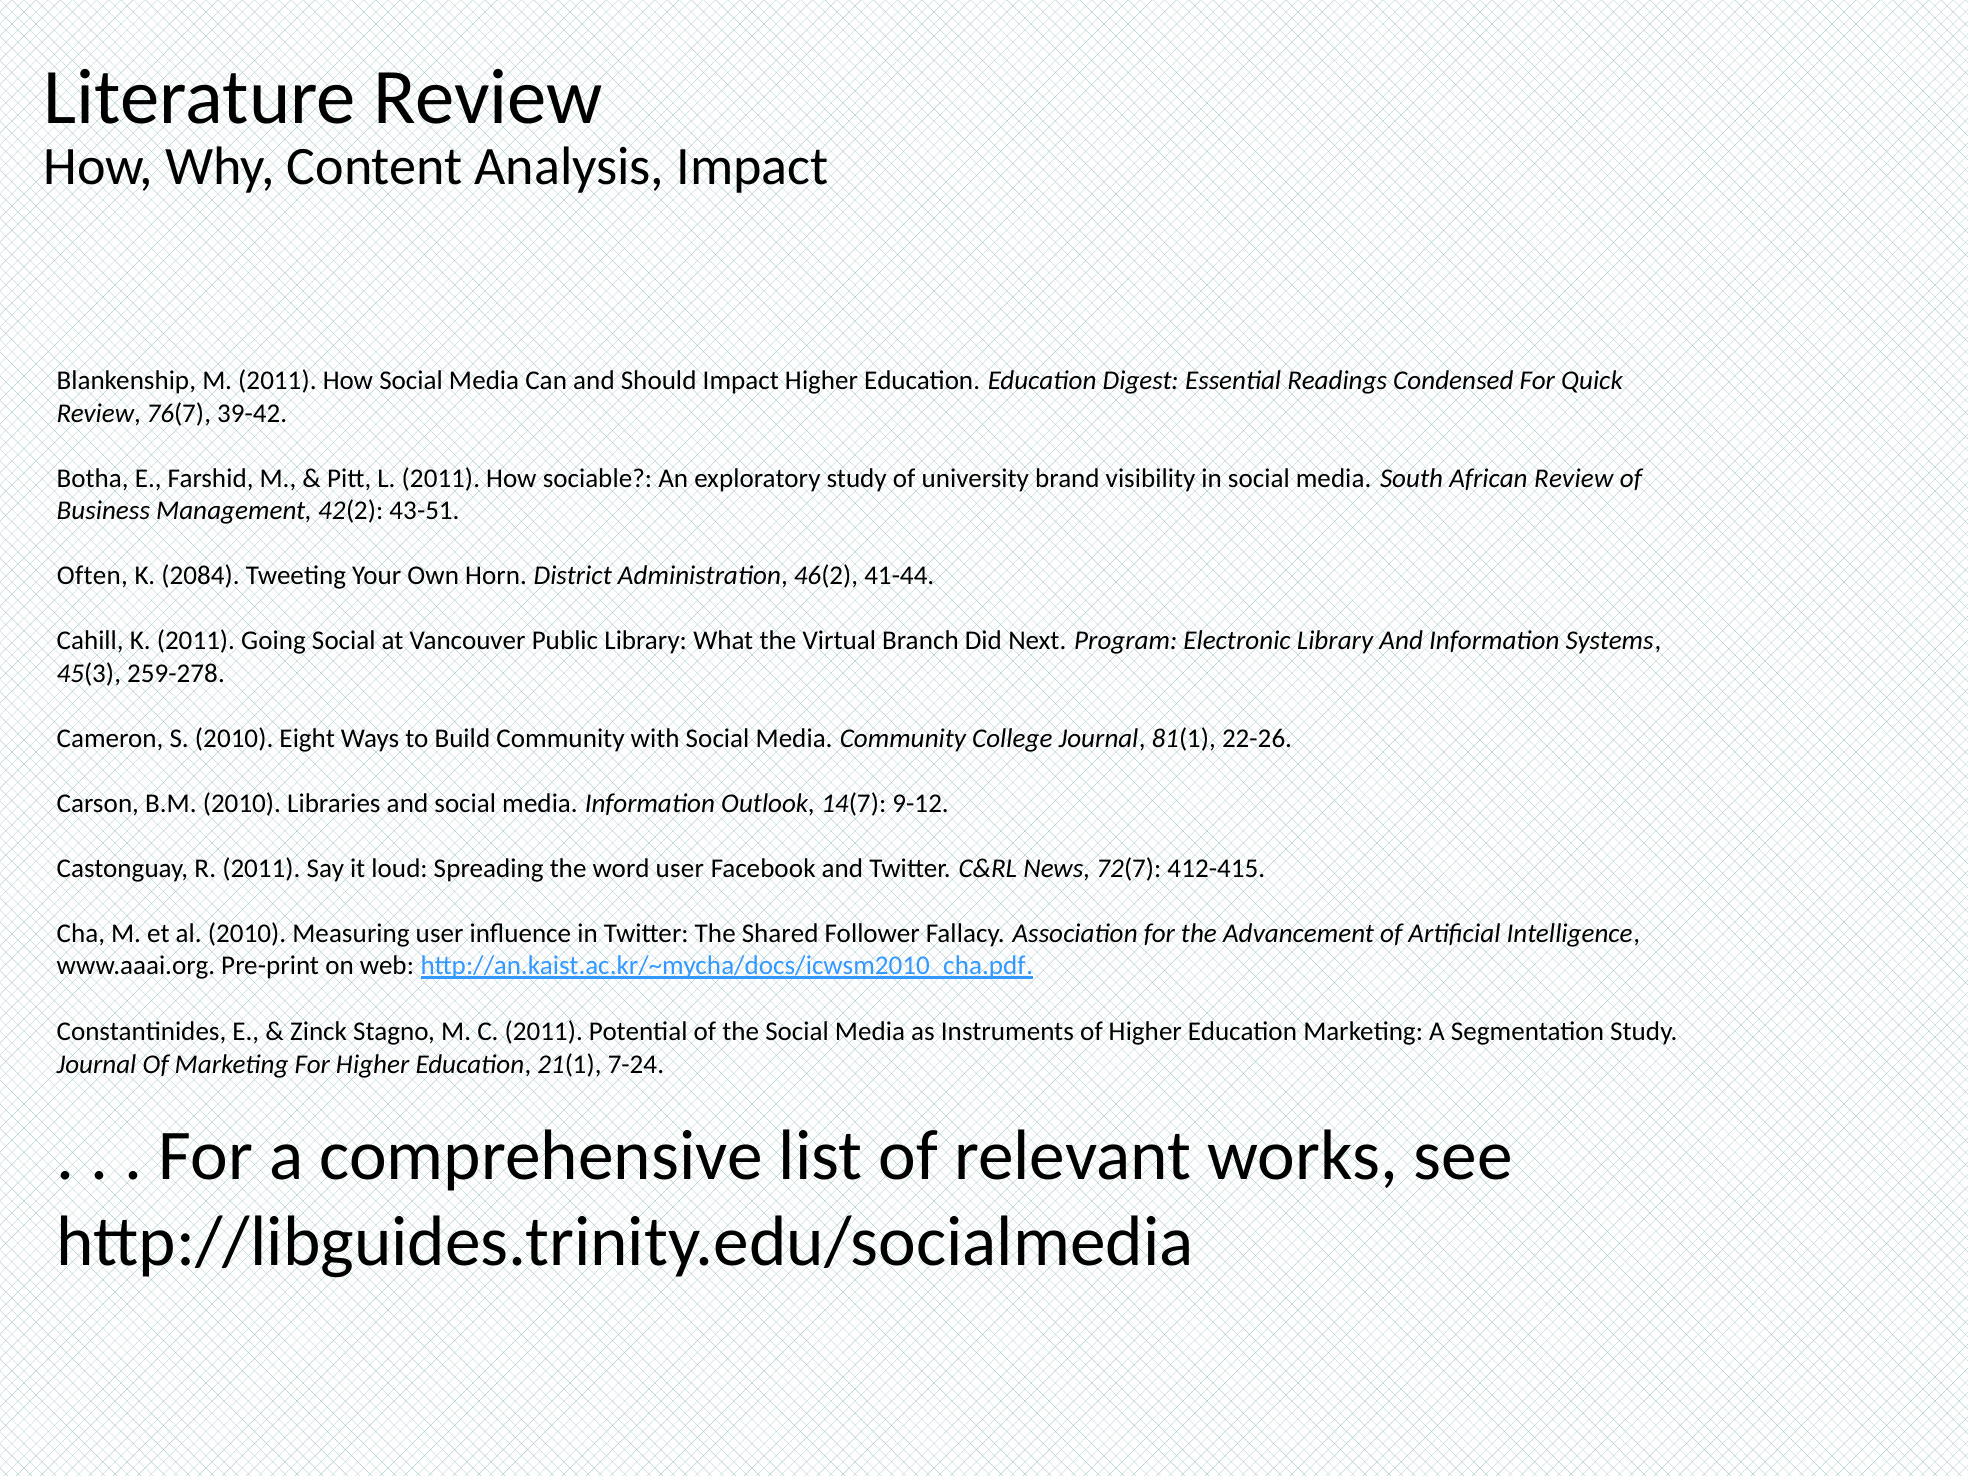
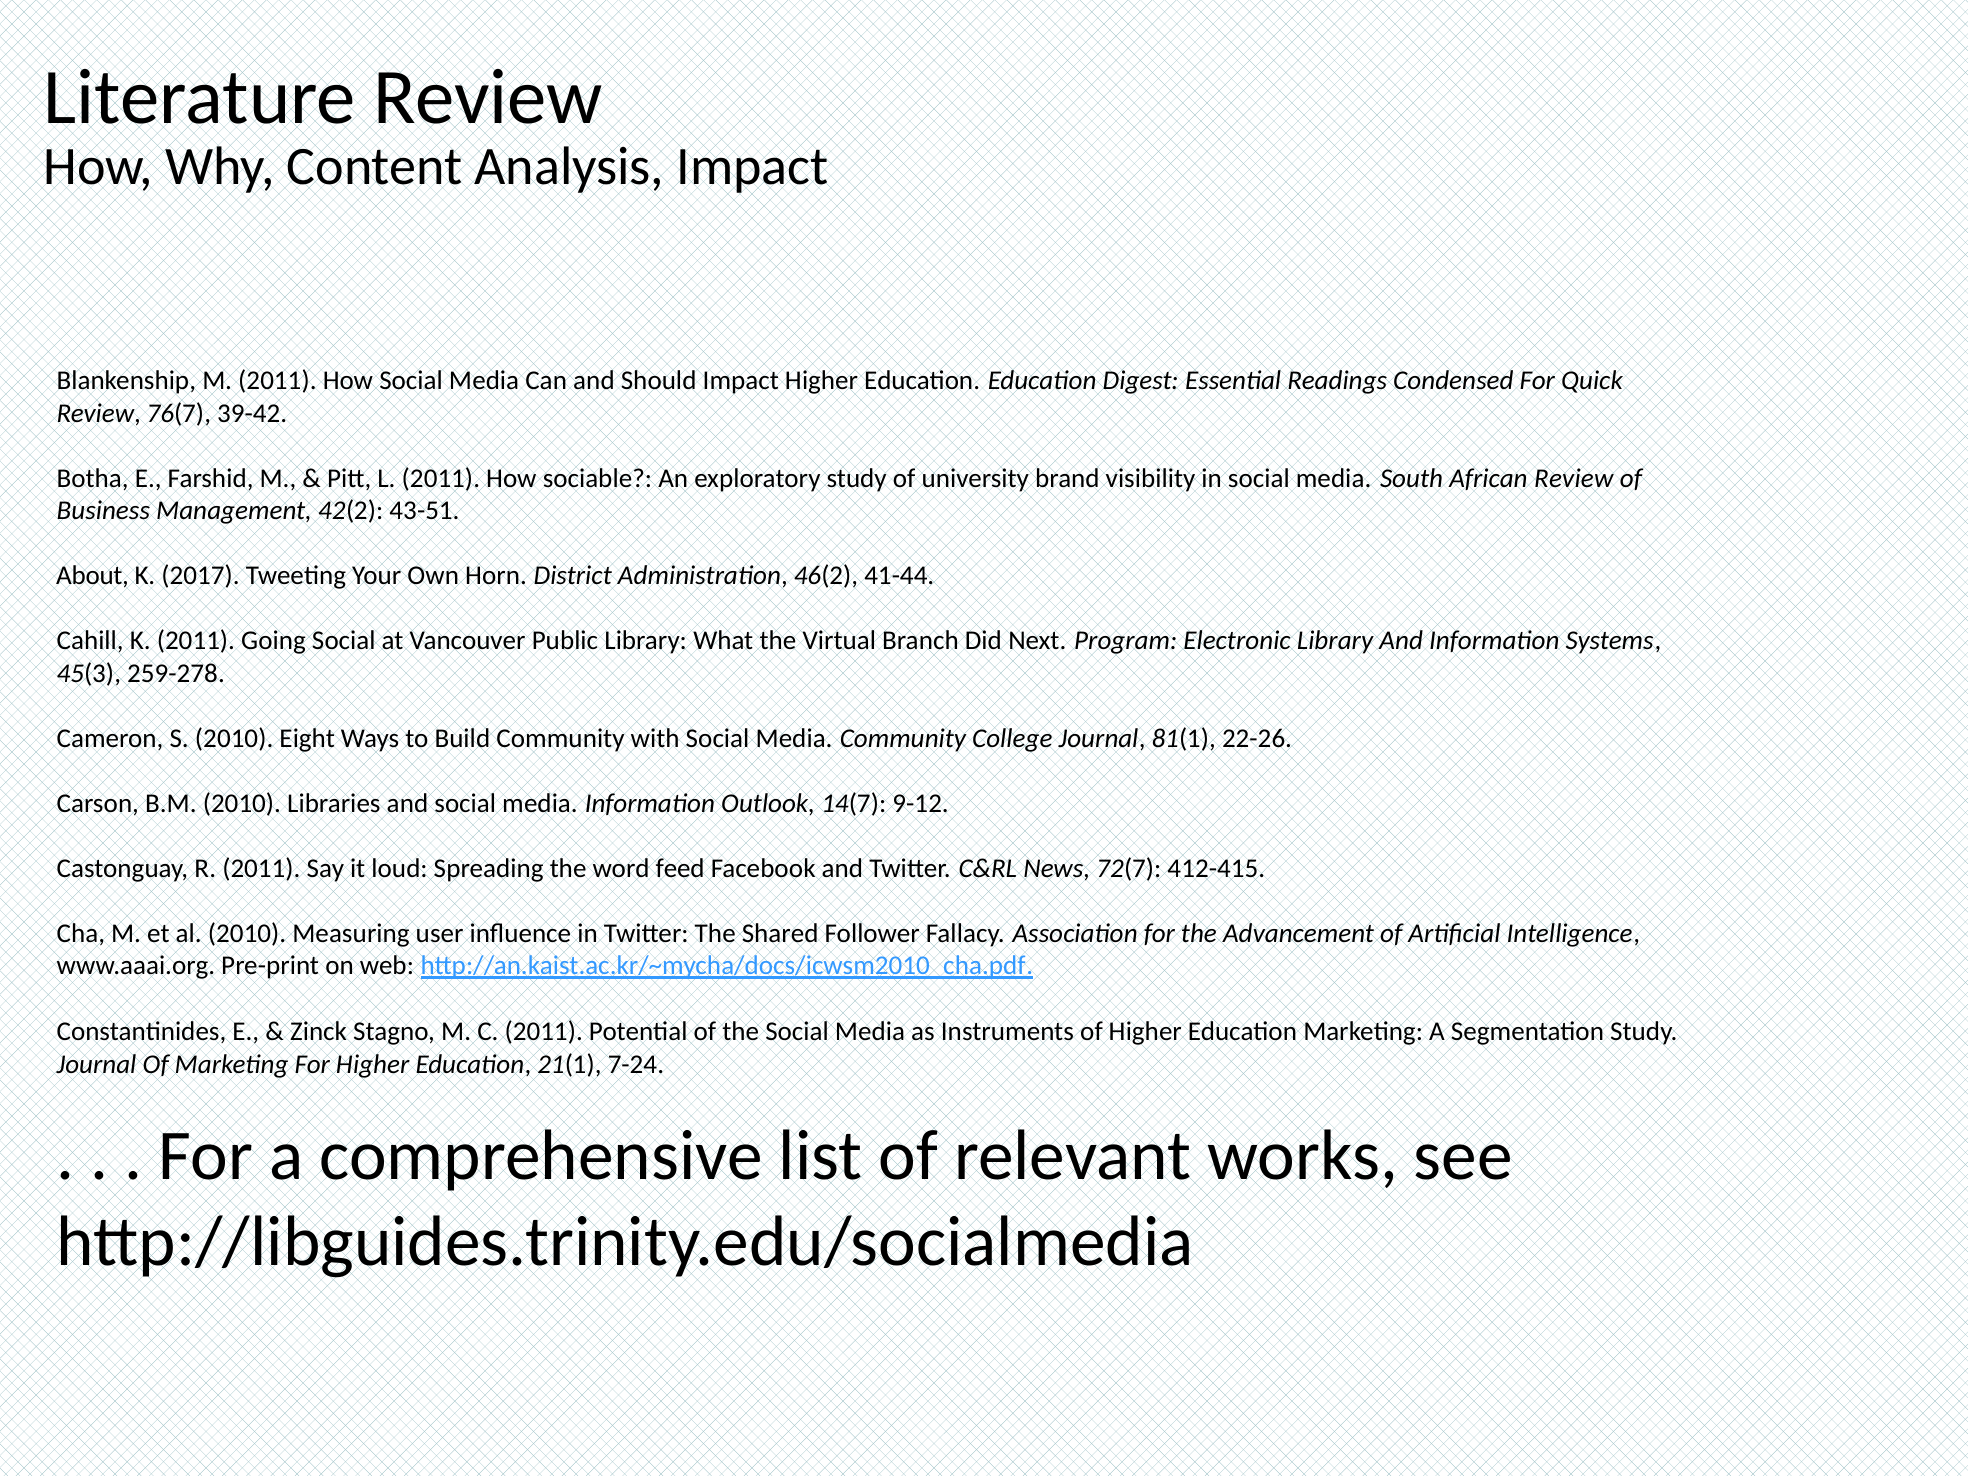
Often: Often -> About
2084: 2084 -> 2017
word user: user -> feed
